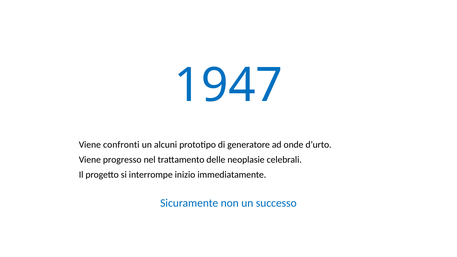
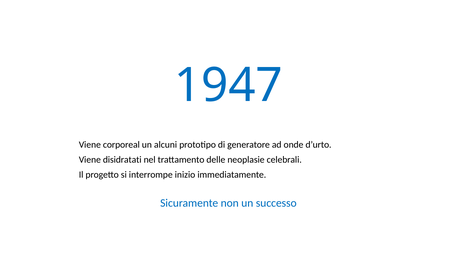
confronti: confronti -> corporeal
progresso: progresso -> disidratati
